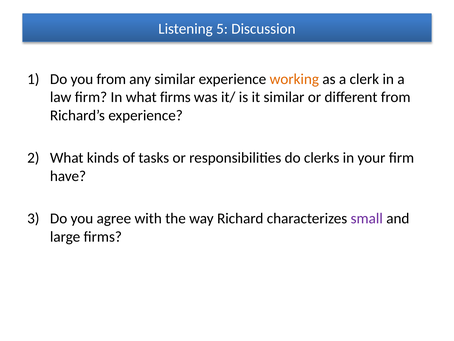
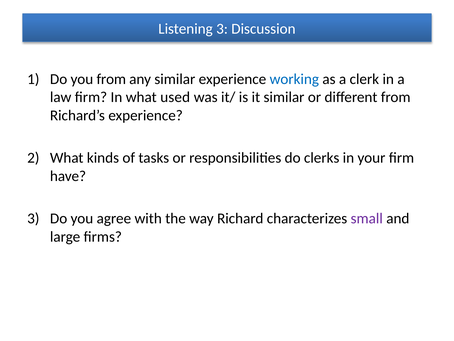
Listening 5: 5 -> 3
working colour: orange -> blue
what firms: firms -> used
